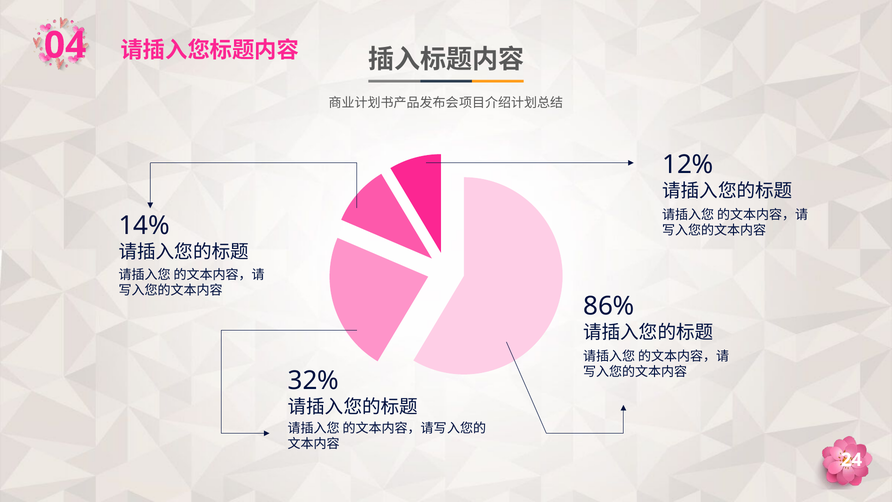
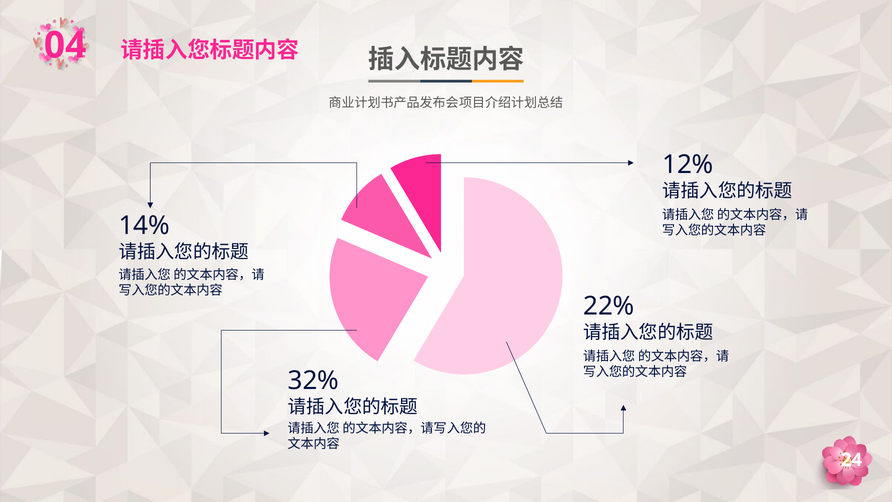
86%: 86% -> 22%
